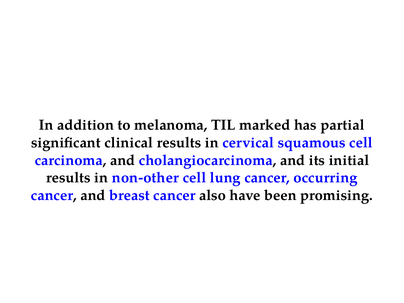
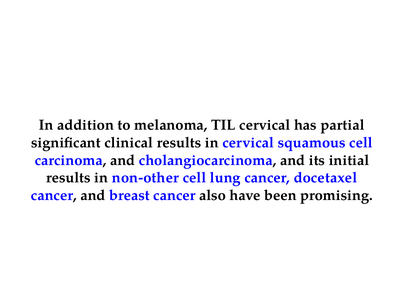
TIL marked: marked -> cervical
occurring: occurring -> docetaxel
